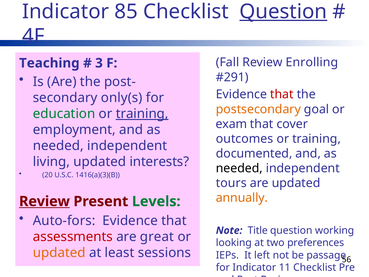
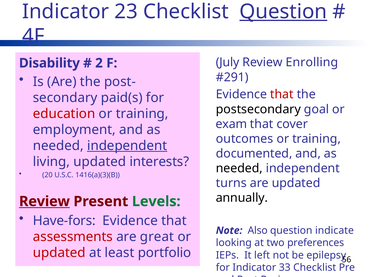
85: 85 -> 23
Fall: Fall -> July
Teaching: Teaching -> Disability
3: 3 -> 2
only(s: only(s -> paid(s
postsecondary colour: orange -> black
education colour: green -> red
training at (142, 114) underline: present -> none
independent at (127, 146) underline: none -> present
tours: tours -> turns
annually colour: orange -> black
Auto-fors: Auto-fors -> Have-fors
Title: Title -> Also
working: working -> indicate
updated at (59, 252) colour: orange -> red
sessions: sessions -> portfolio
passage: passage -> epilepsy
11: 11 -> 33
